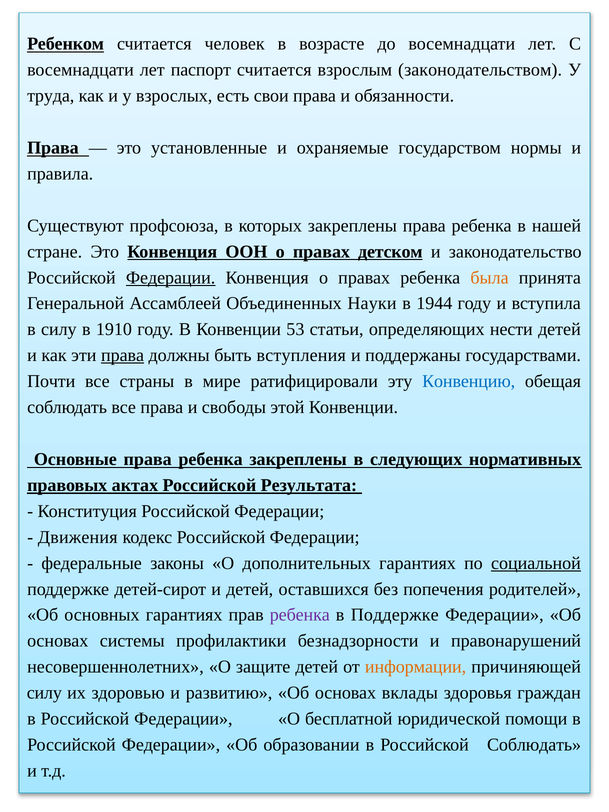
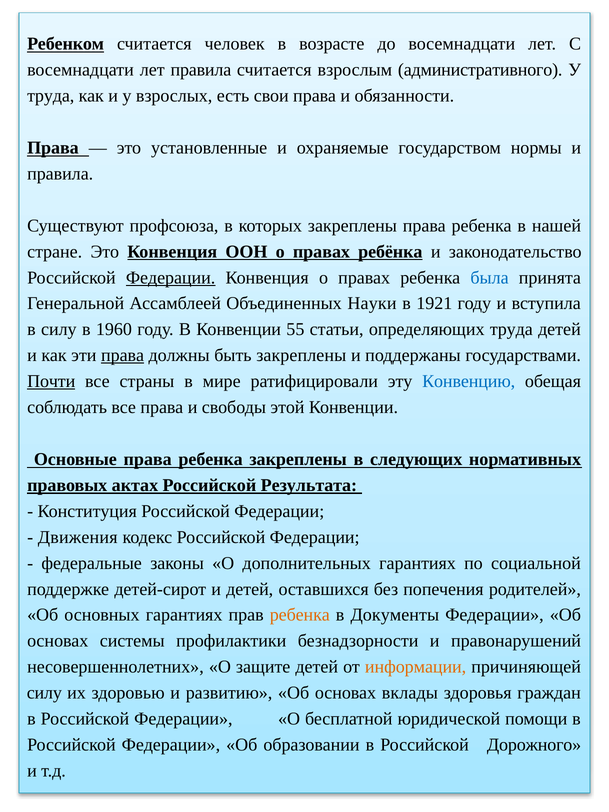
лет паспорт: паспорт -> правила
законодательством: законодательством -> административного
детском: детском -> ребёнка
была colour: orange -> blue
1944: 1944 -> 1921
1910: 1910 -> 1960
53: 53 -> 55
определяющих нести: нести -> труда
быть вступления: вступления -> закреплены
Почти underline: none -> present
социальной underline: present -> none
ребенка at (300, 615) colour: purple -> orange
в Поддержке: Поддержке -> Документы
Российской Соблюдать: Соблюдать -> Дорожного
